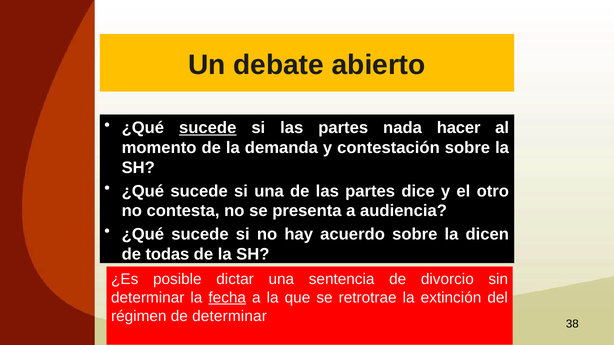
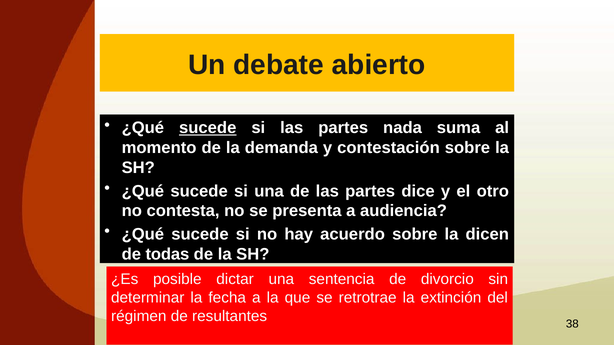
hacer: hacer -> suma
fecha underline: present -> none
de determinar: determinar -> resultantes
